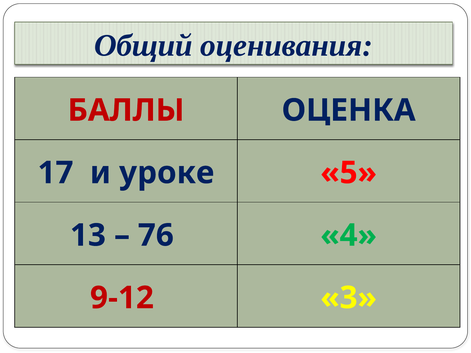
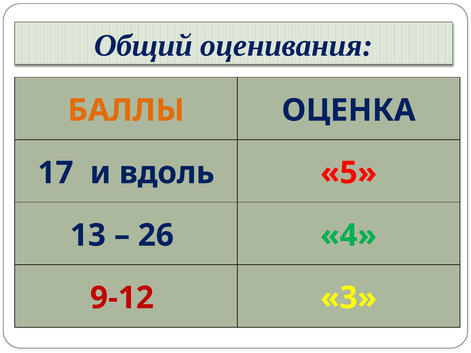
БАЛЛЫ colour: red -> orange
уроке: уроке -> вдоль
76: 76 -> 26
